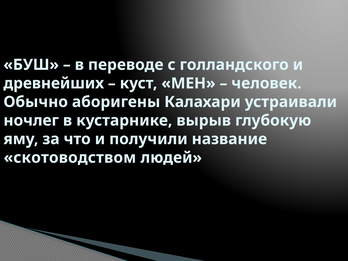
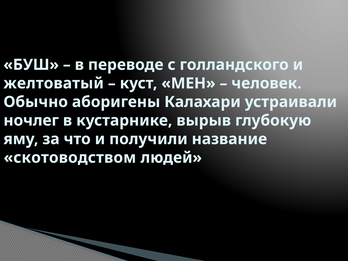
древнейших: древнейших -> желтоватый
